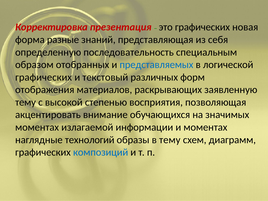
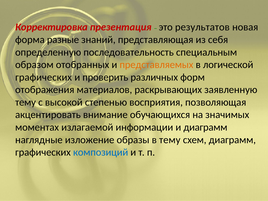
это графических: графических -> результатов
представляемых colour: blue -> orange
текстовый: текстовый -> проверить
и моментах: моментах -> диаграмм
технологий: технологий -> изложение
